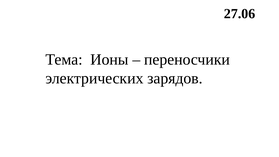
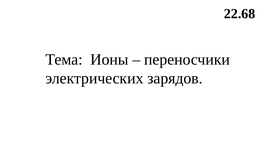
27.06: 27.06 -> 22.68
